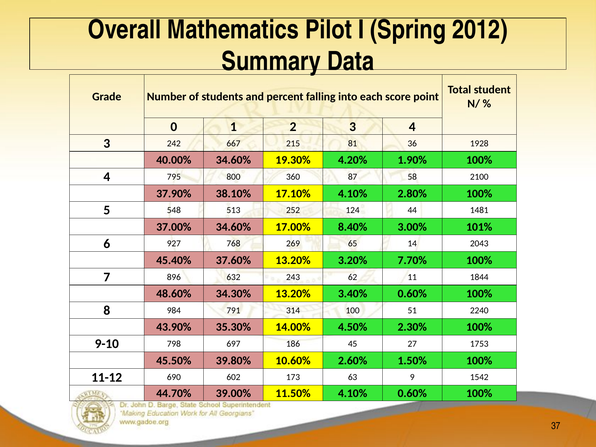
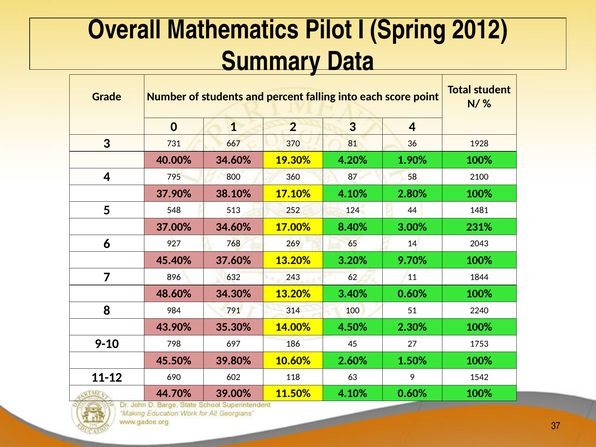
242: 242 -> 731
215: 215 -> 370
101%: 101% -> 231%
7.70%: 7.70% -> 9.70%
173: 173 -> 118
